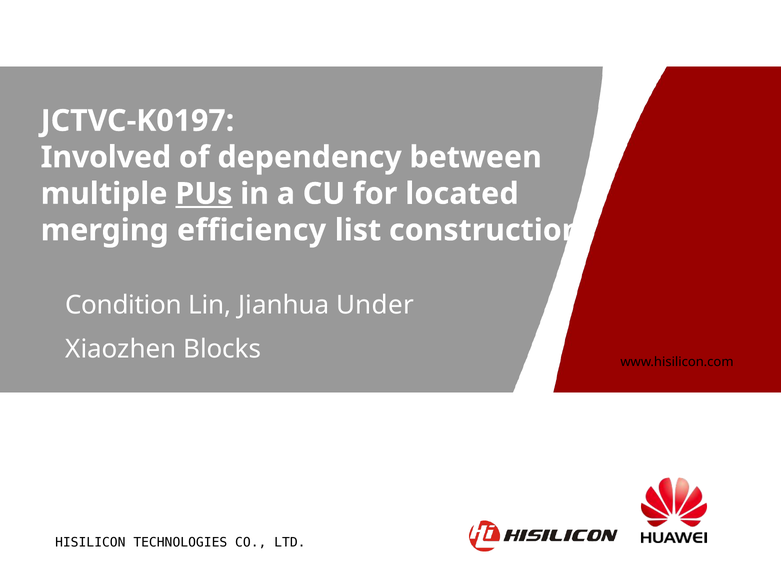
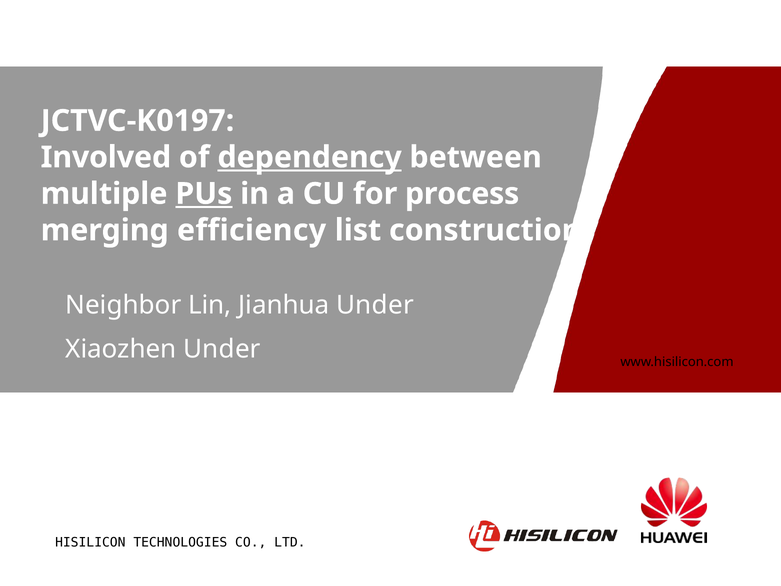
dependency underline: none -> present
located: located -> process
Condition: Condition -> Neighbor
Xiaozhen Blocks: Blocks -> Under
